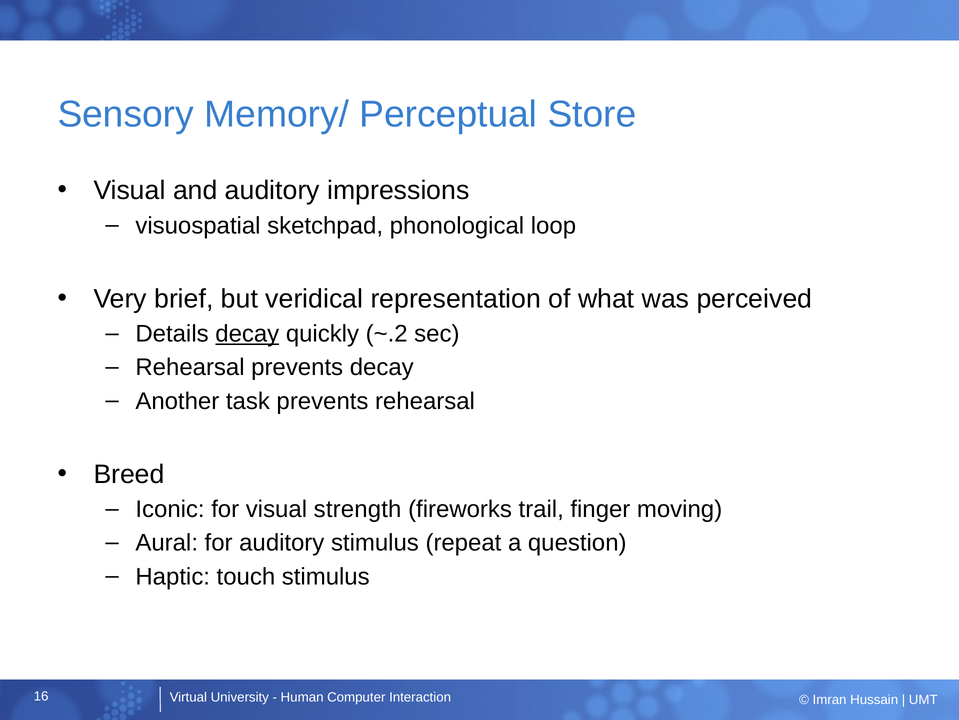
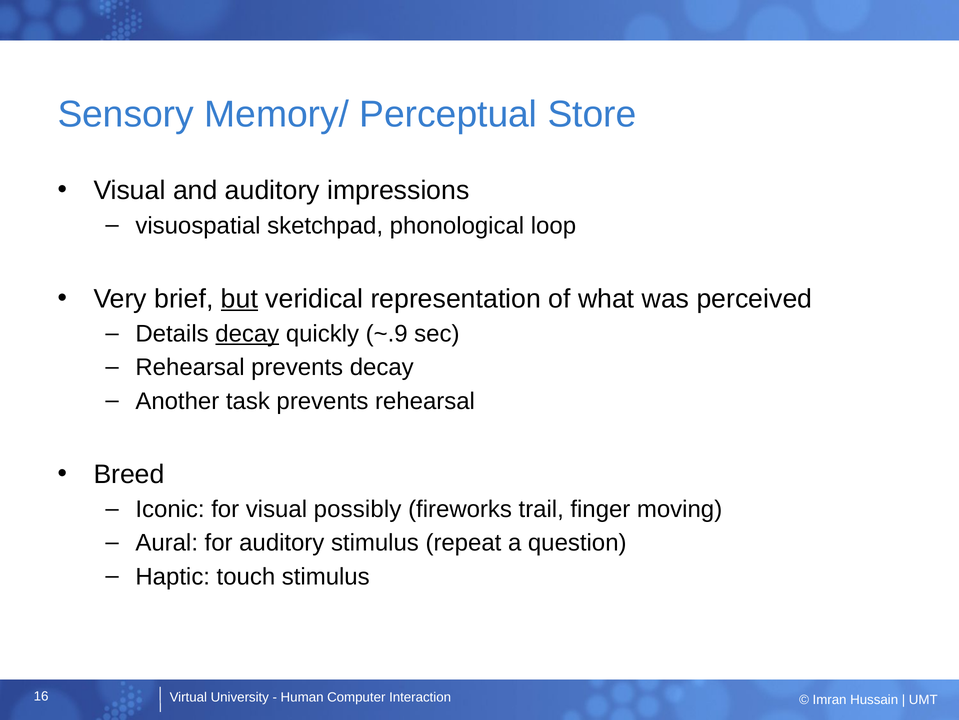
but underline: none -> present
~.2: ~.2 -> ~.9
strength: strength -> possibly
